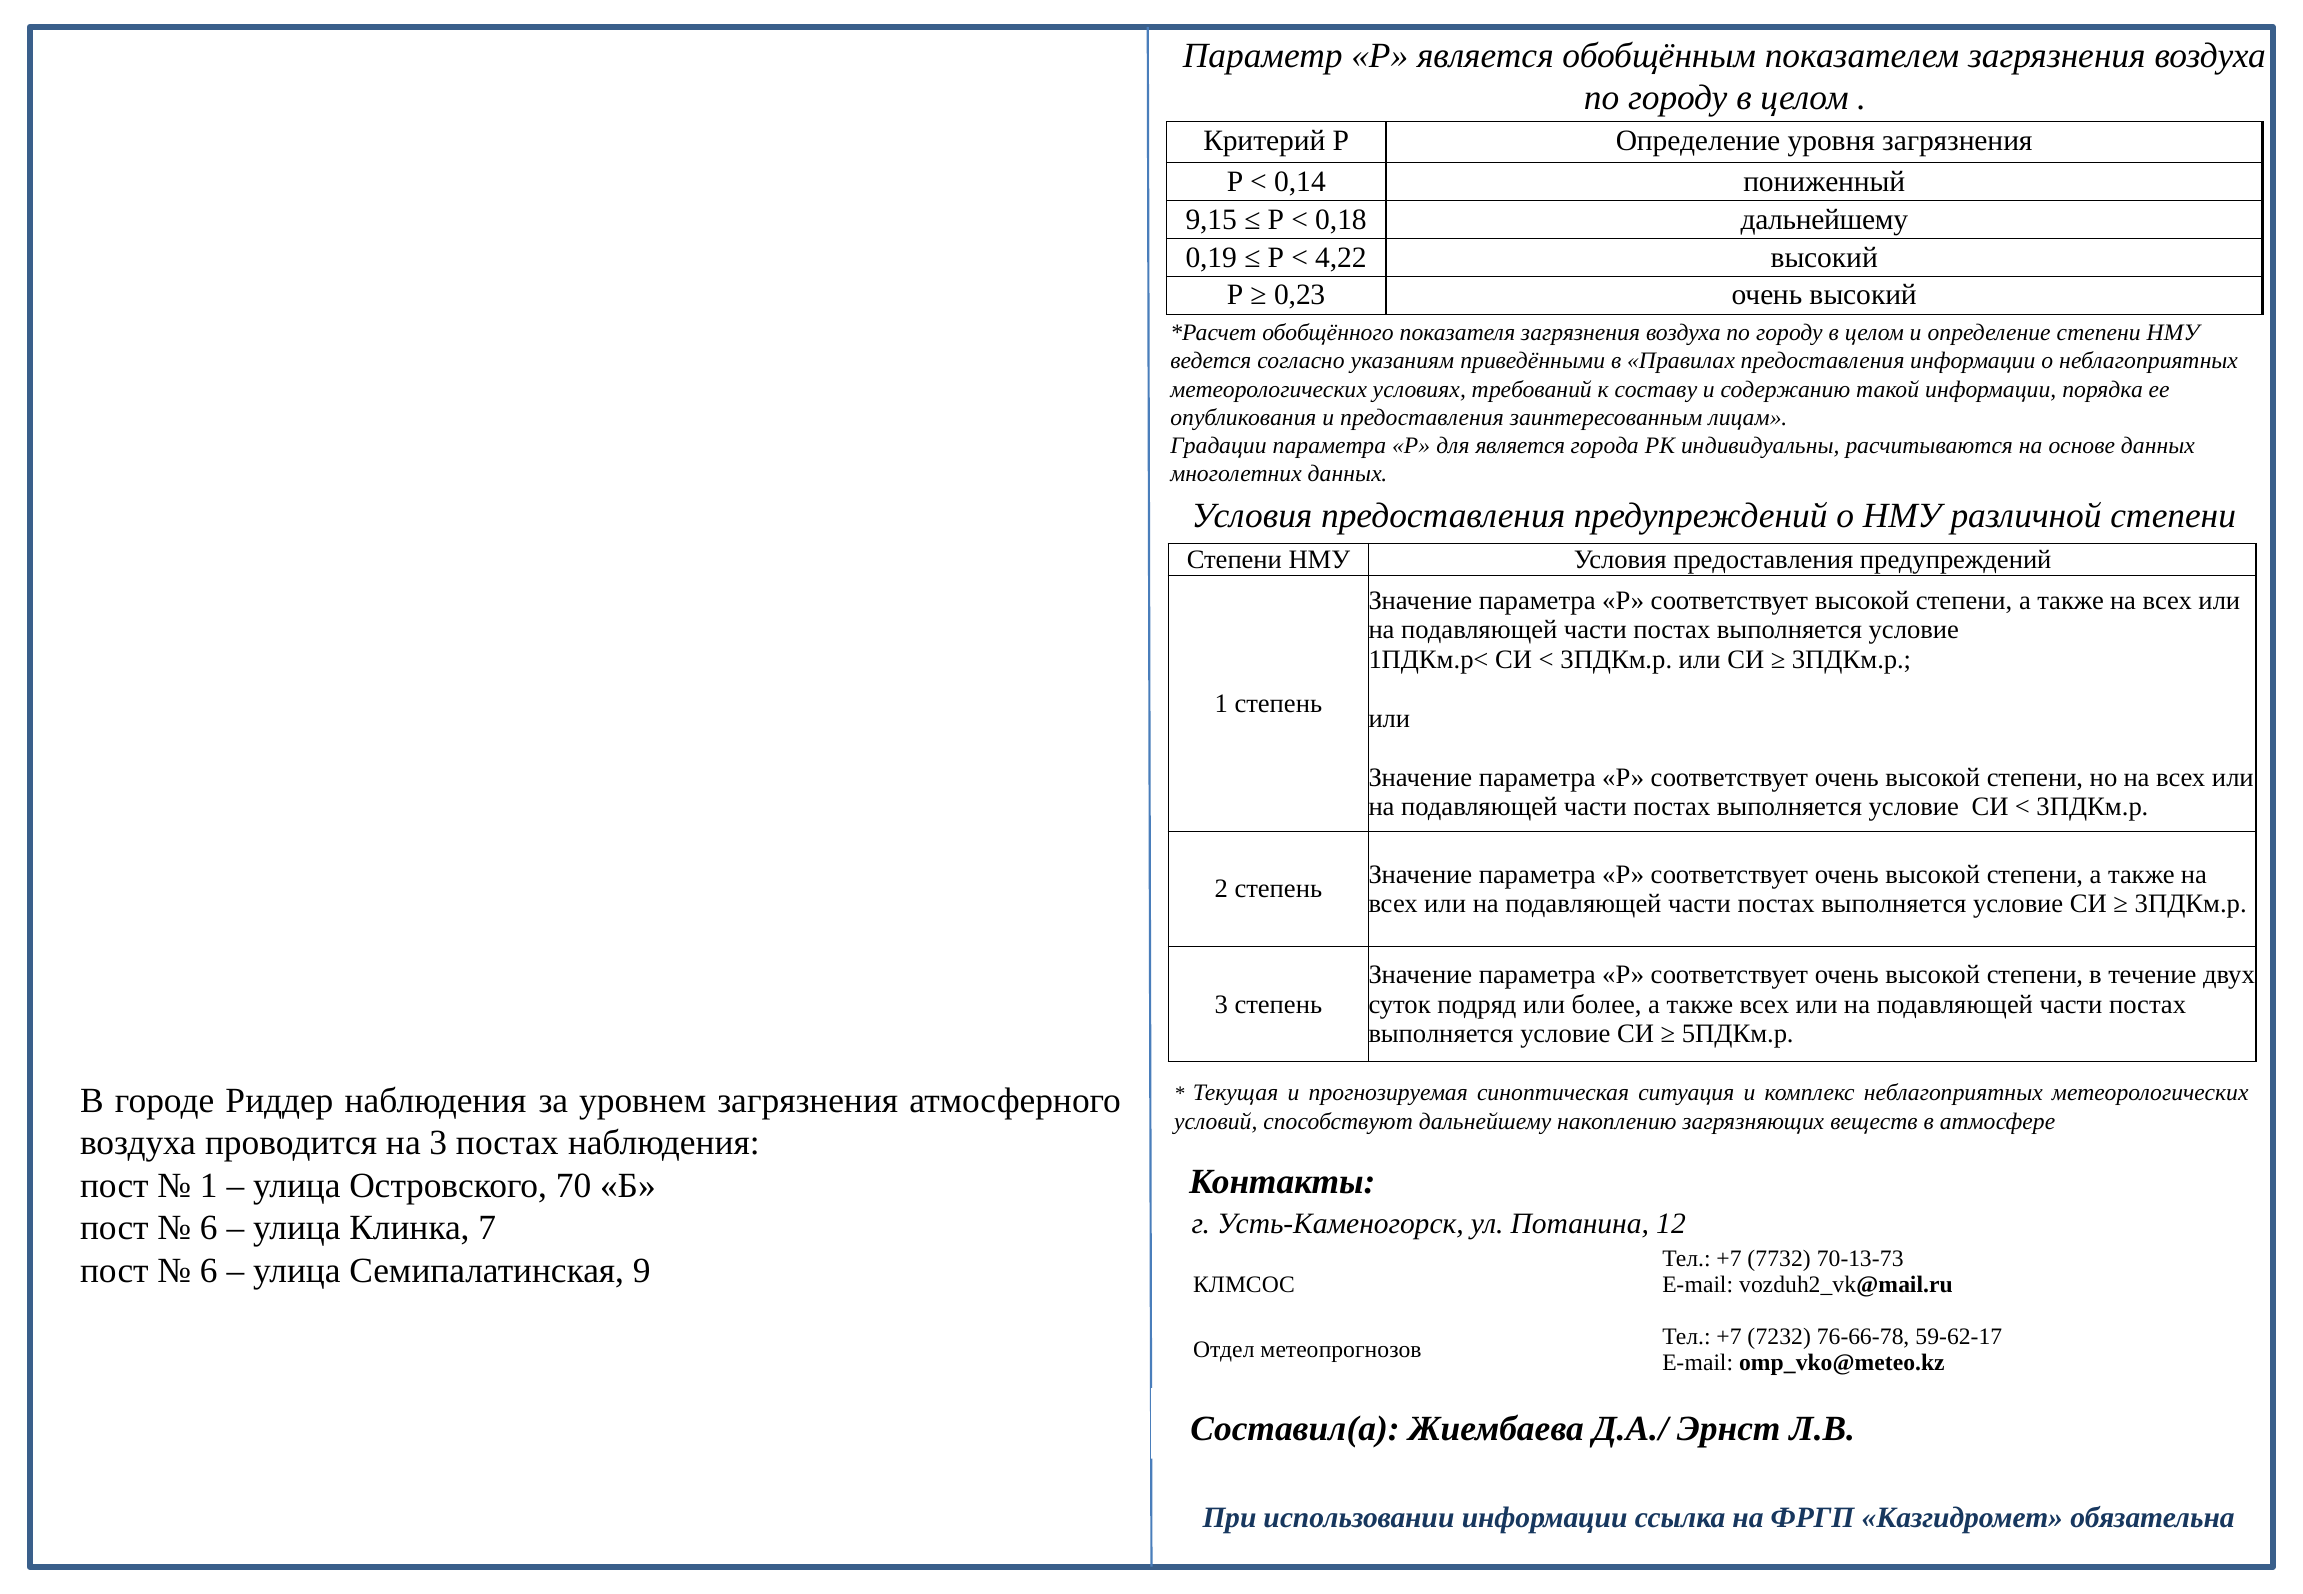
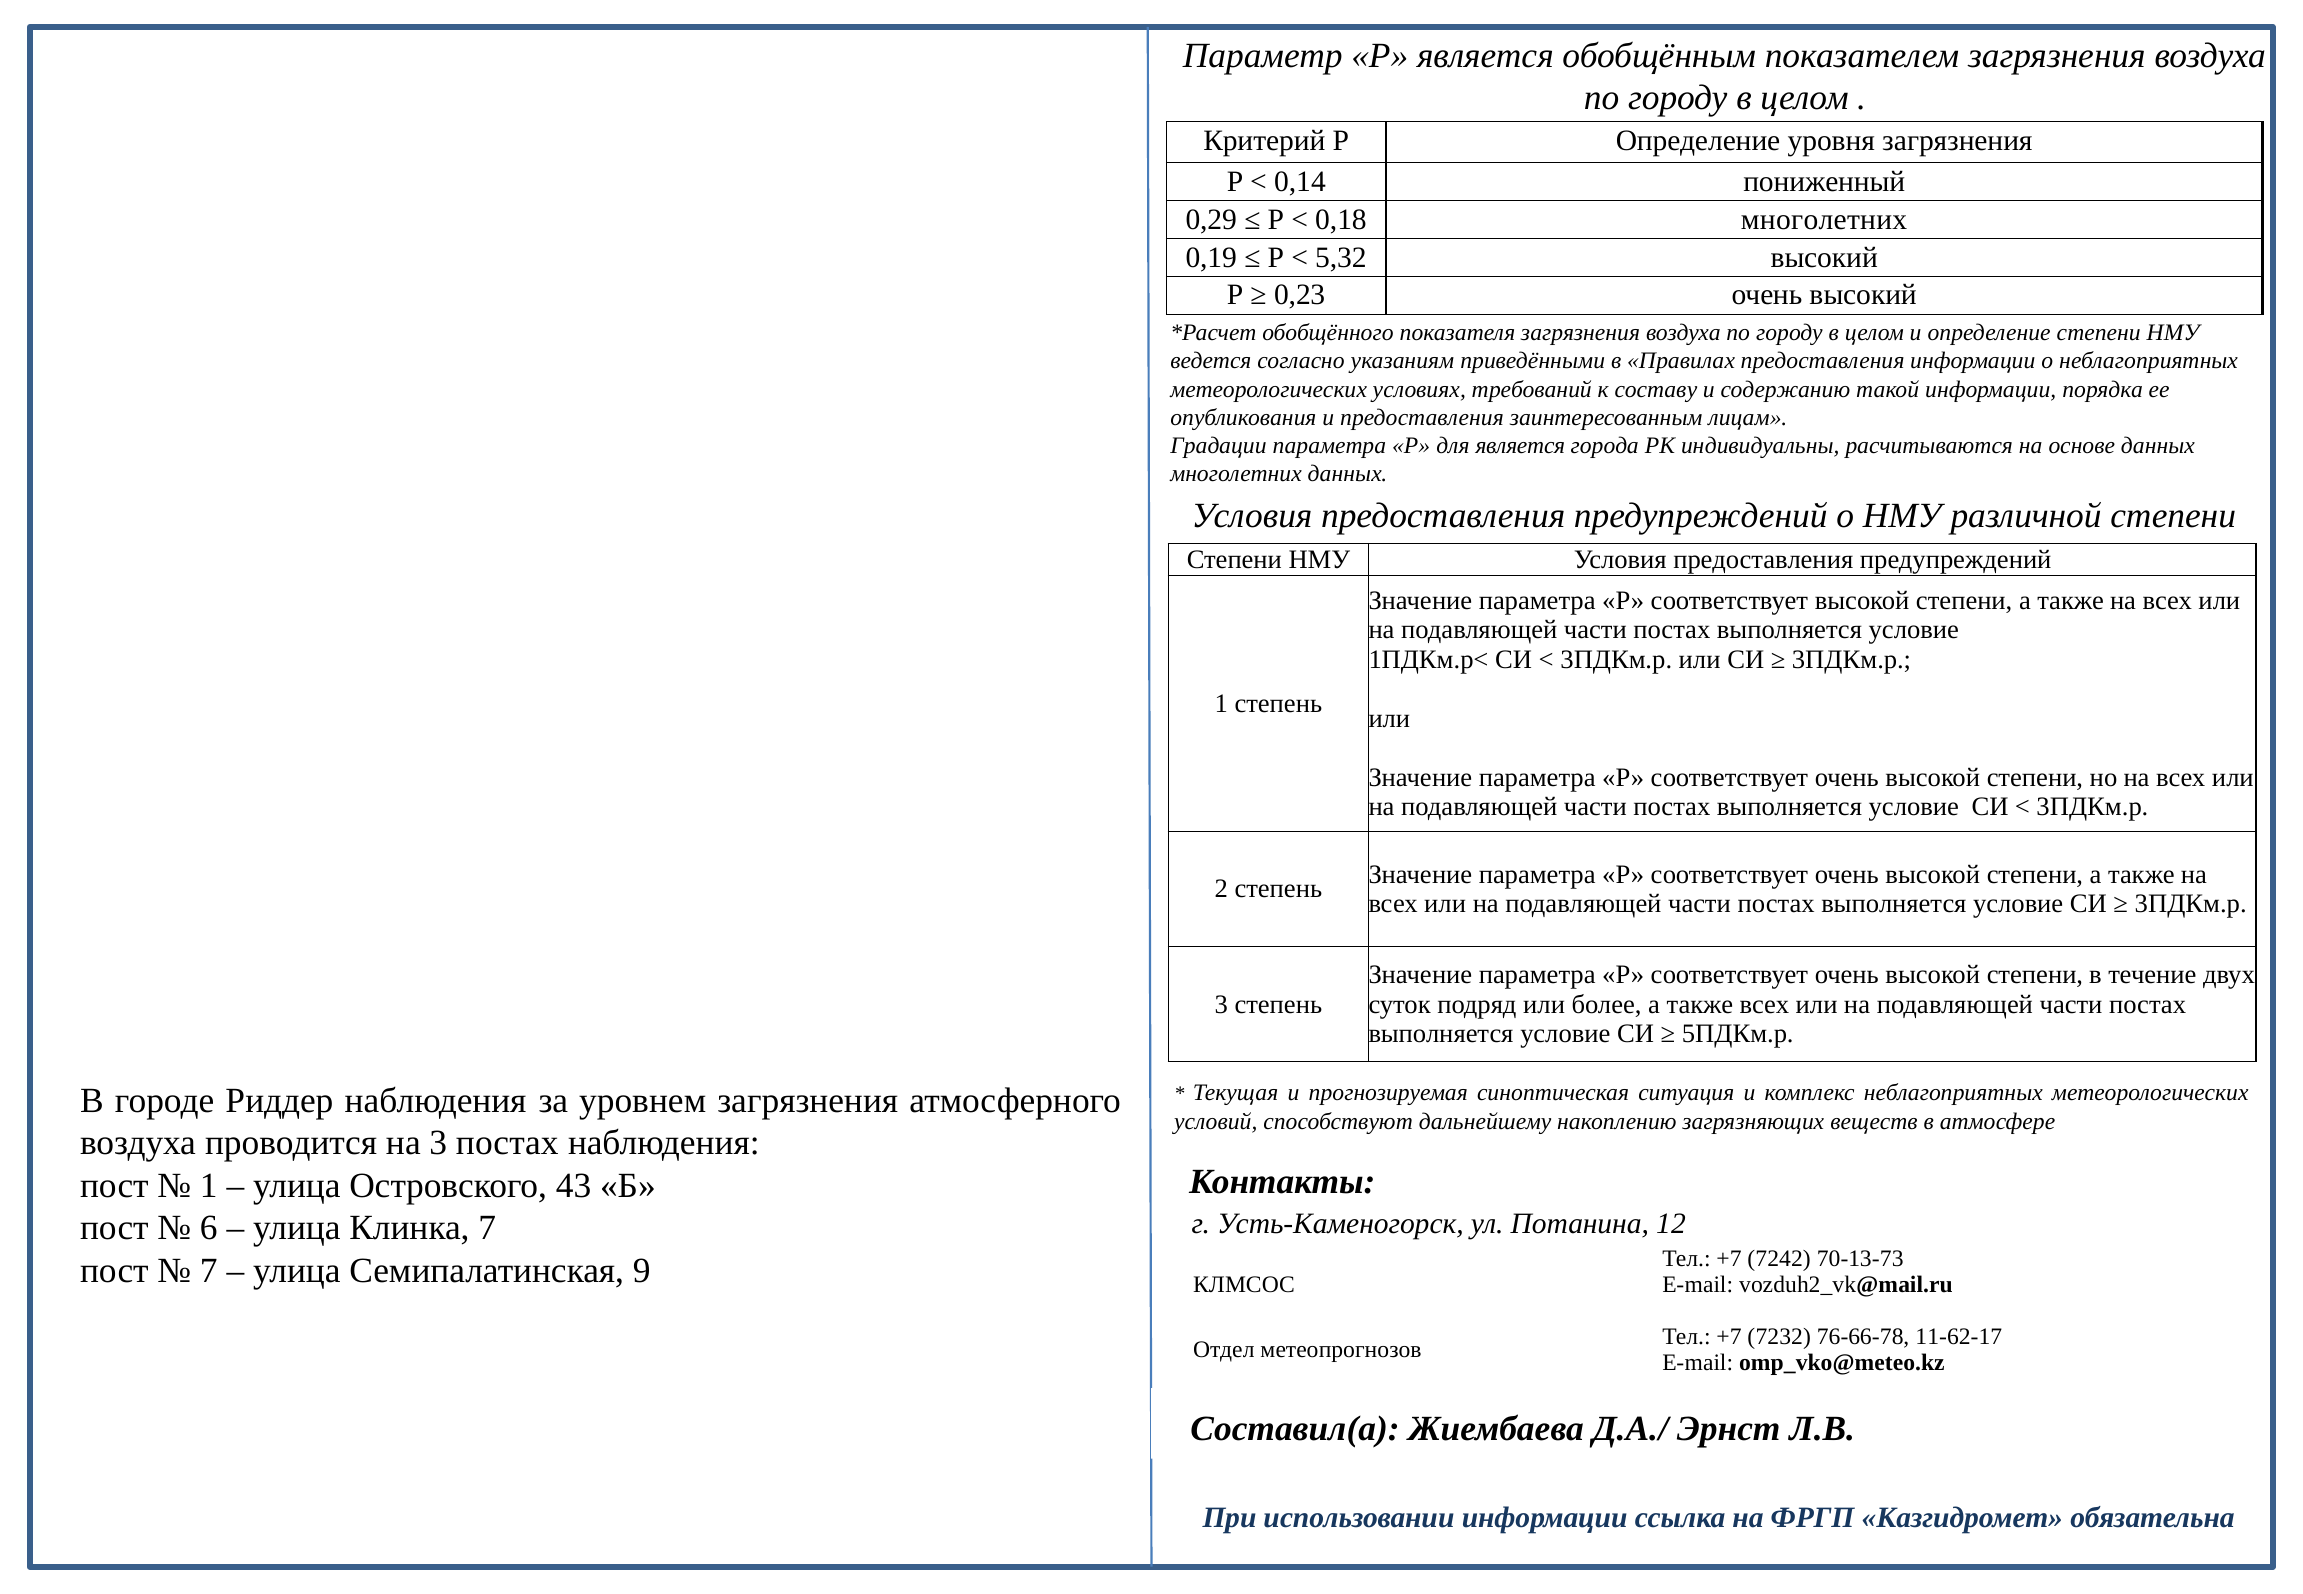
9,15: 9,15 -> 0,29
0,18 дальнейшему: дальнейшему -> многолетних
4,22: 4,22 -> 5,32
70: 70 -> 43
7732: 7732 -> 7242
6 at (209, 1271): 6 -> 7
59-62-17: 59-62-17 -> 11-62-17
